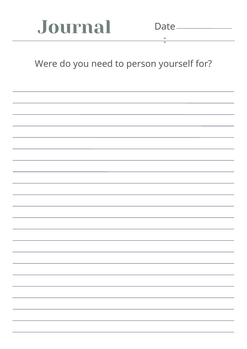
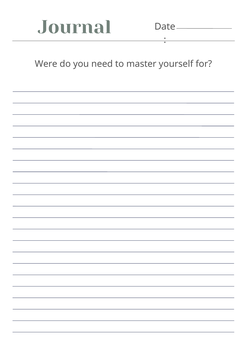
person: person -> master
